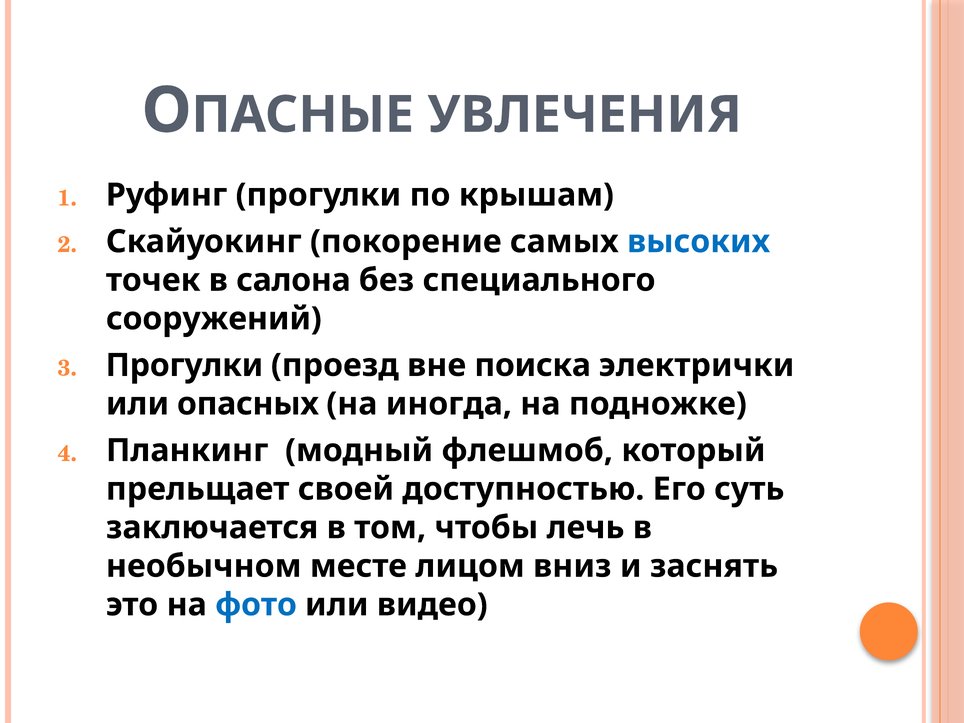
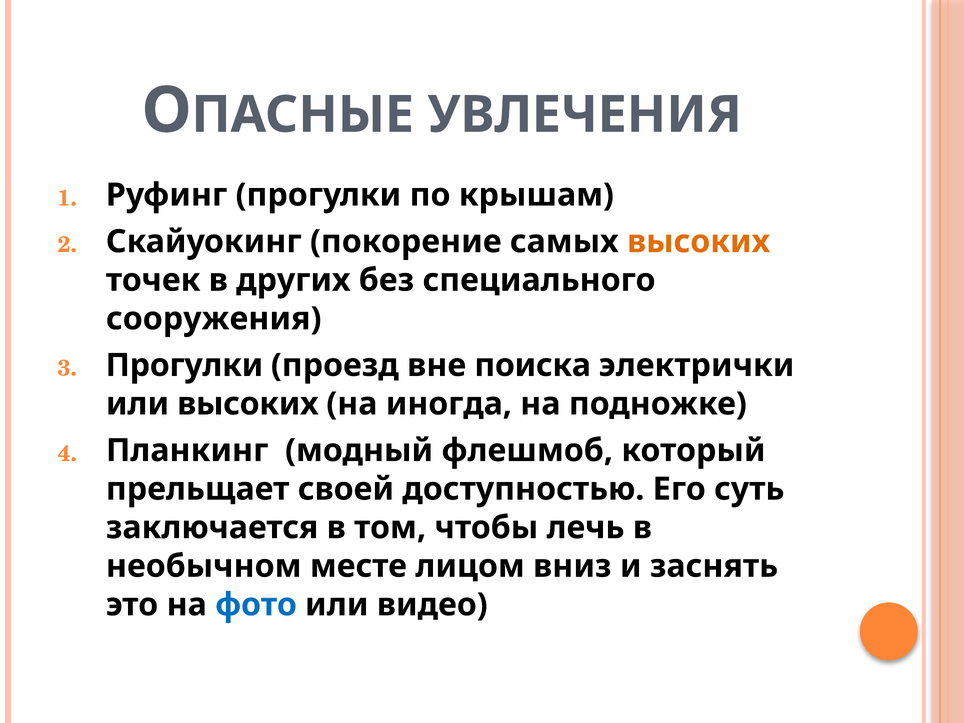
высоких at (699, 242) colour: blue -> orange
салона: салона -> других
сооружений: сооружений -> сооружения
или опасных: опасных -> высоких
